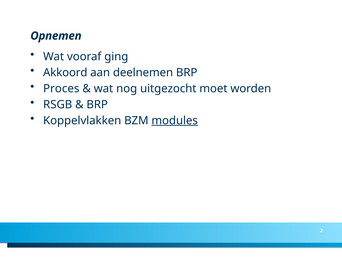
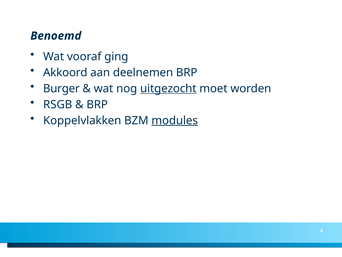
Opnemen: Opnemen -> Benoemd
Proces: Proces -> Burger
uitgezocht underline: none -> present
